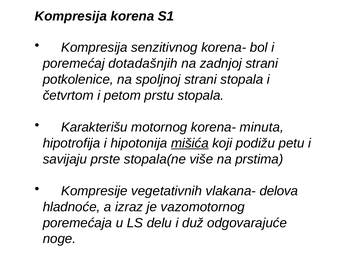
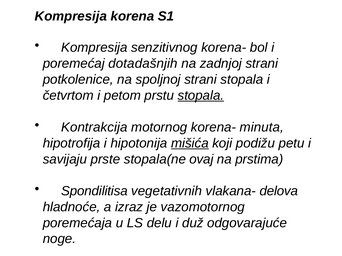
stopala at (201, 96) underline: none -> present
Karakterišu: Karakterišu -> Kontrakcija
više: više -> ovaj
Kompresije: Kompresije -> Spondilitisa
